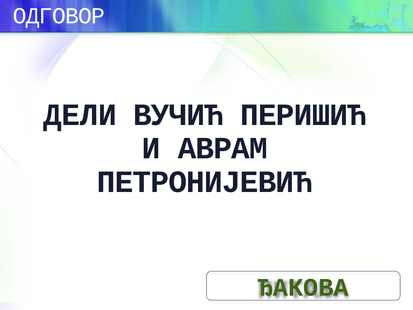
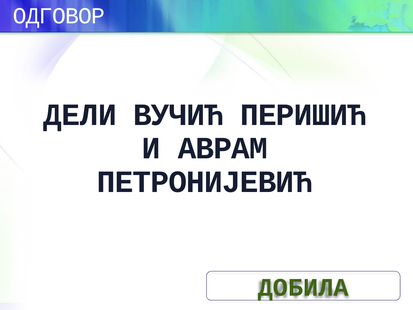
ЂАКОВА: ЂАКОВА -> ДОБИЛА
